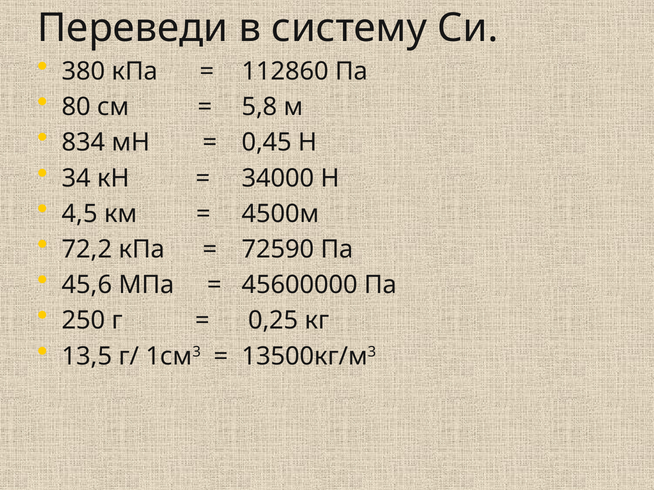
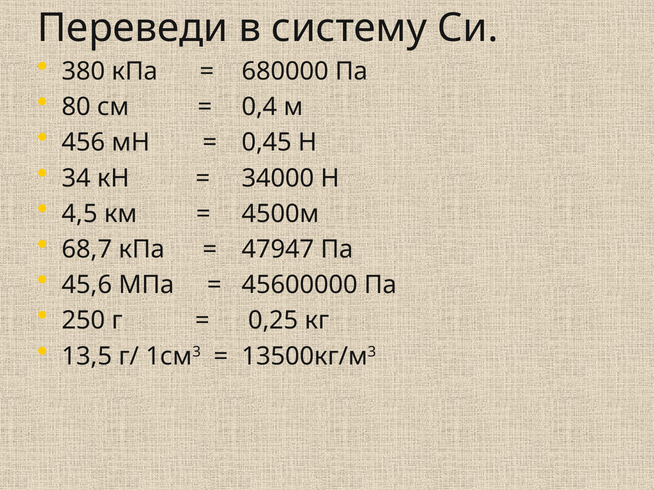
112860: 112860 -> 680000
5,8: 5,8 -> 0,4
834: 834 -> 456
72,2: 72,2 -> 68,7
72590: 72590 -> 47947
